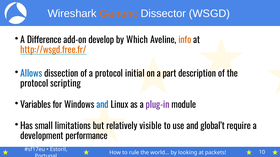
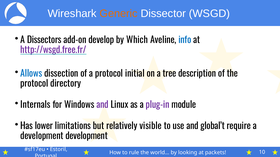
Difference: Difference -> Dissectors
info colour: orange -> blue
http://wsgd.free.fr/ colour: orange -> purple
part: part -> tree
scripting: scripting -> directory
Variables: Variables -> Internals
and at (102, 105) colour: blue -> purple
small: small -> lower
development performance: performance -> development
